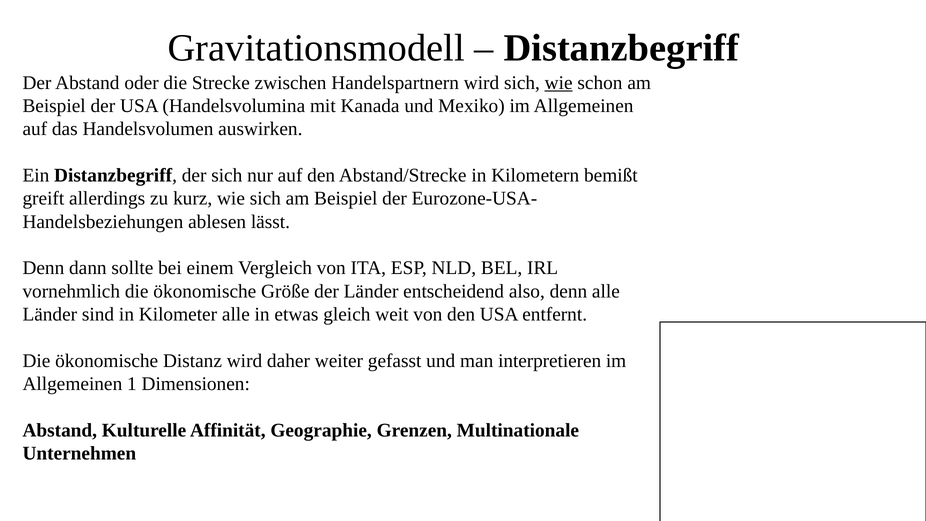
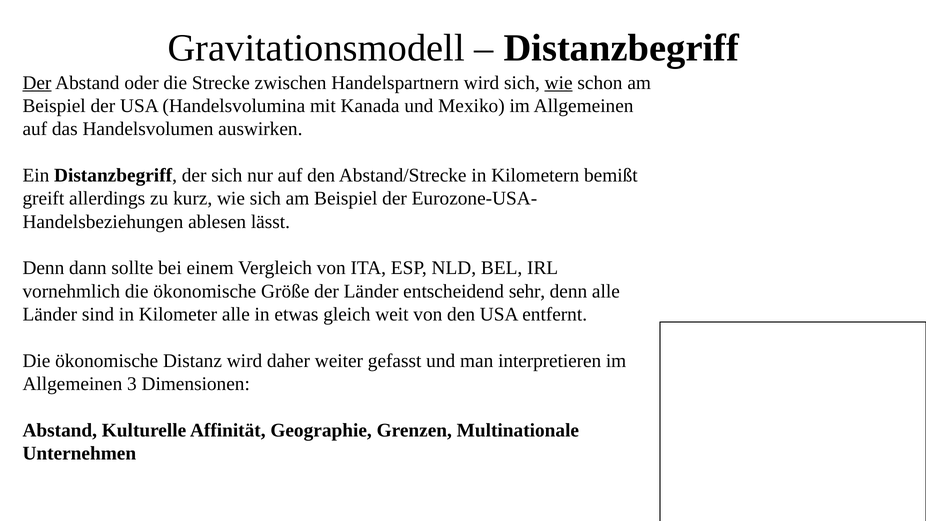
Der at (37, 83) underline: none -> present
also: also -> sehr
1: 1 -> 3
